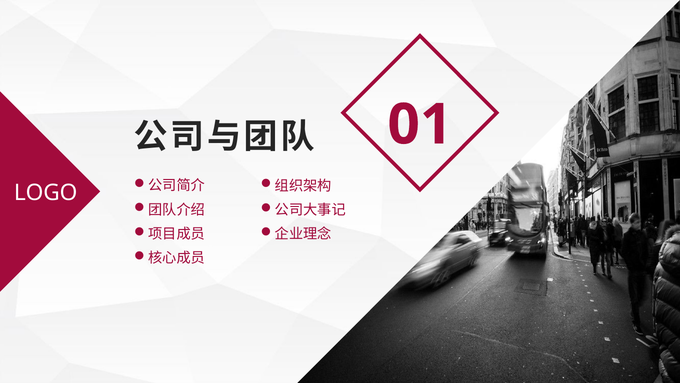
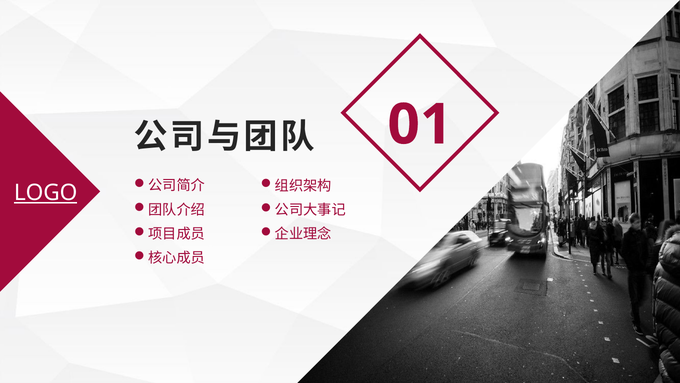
LOGO underline: none -> present
